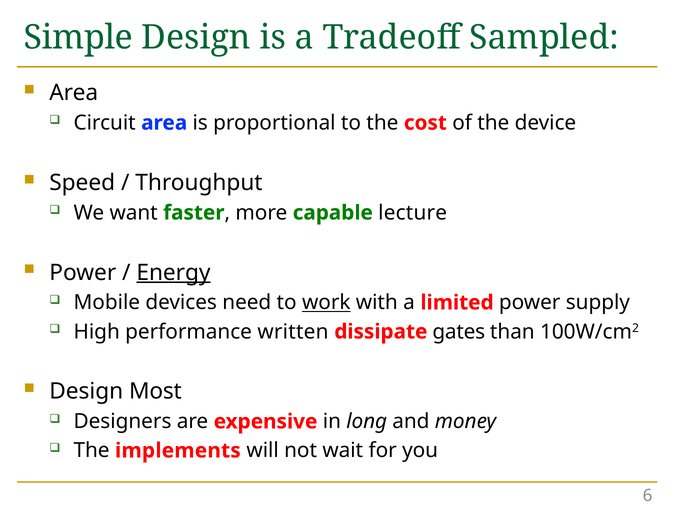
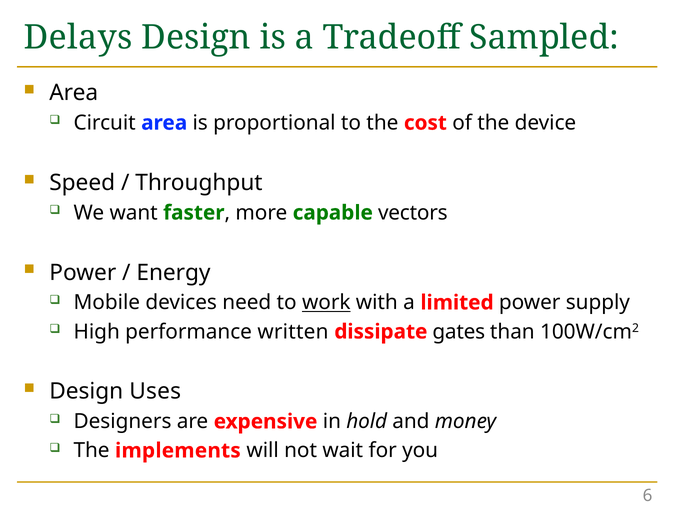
Simple: Simple -> Delays
lecture: lecture -> vectors
Energy underline: present -> none
Most: Most -> Uses
long: long -> hold
